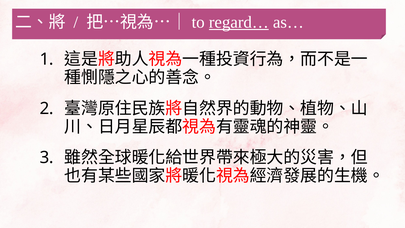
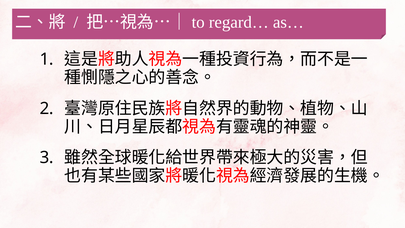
regard… underline: present -> none
